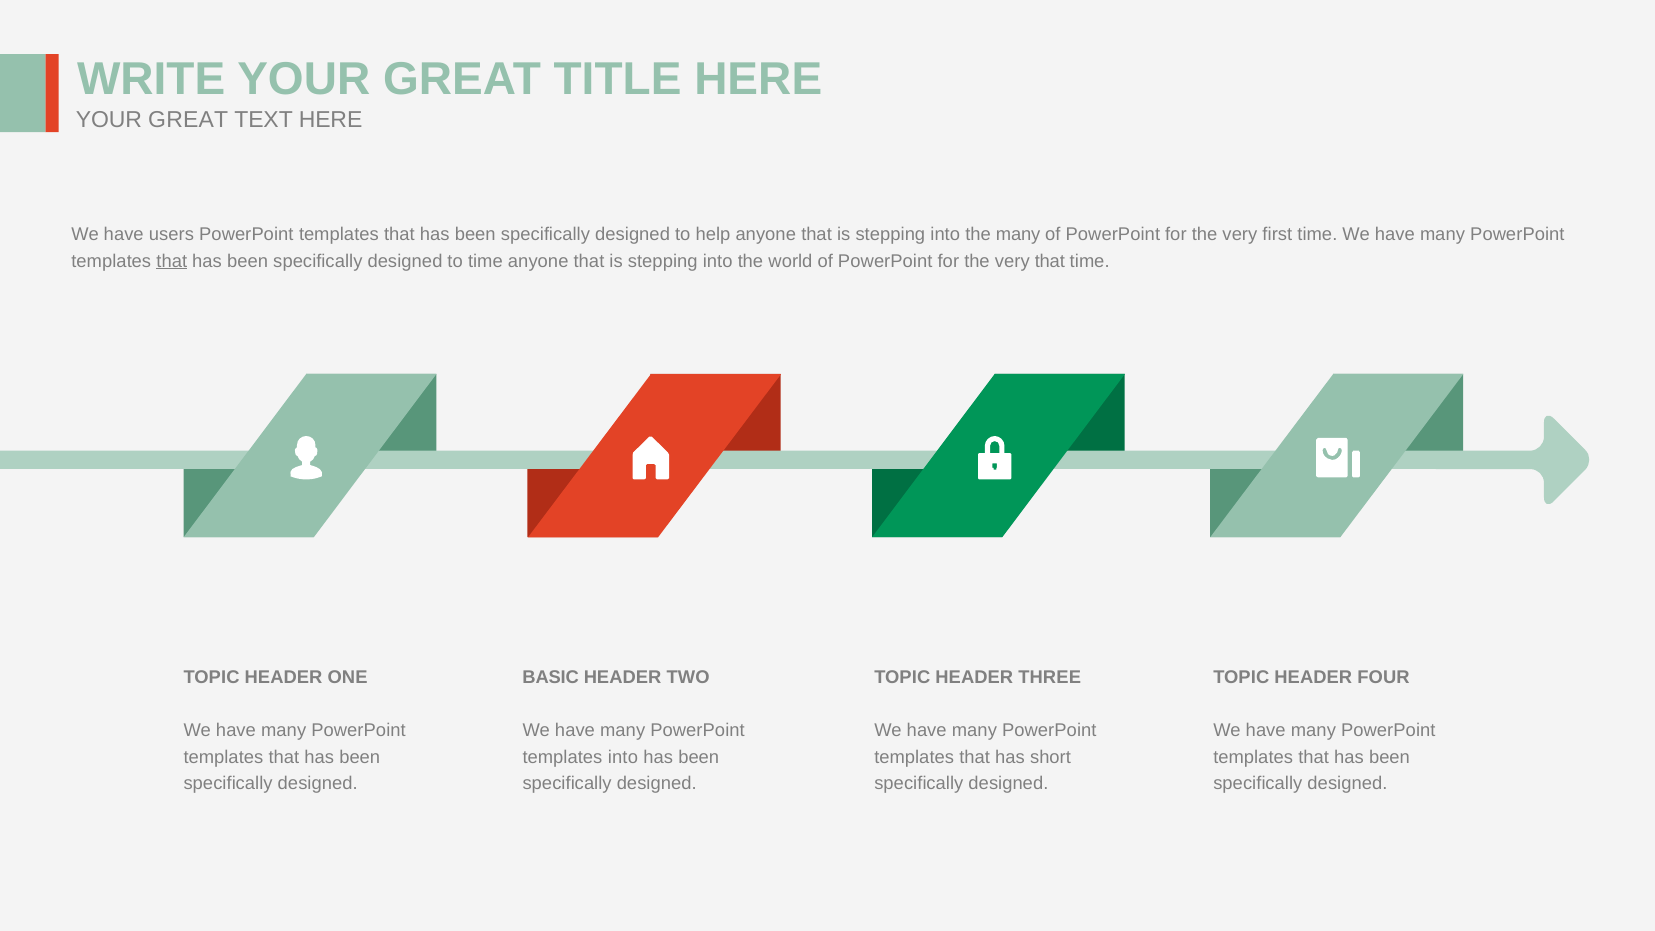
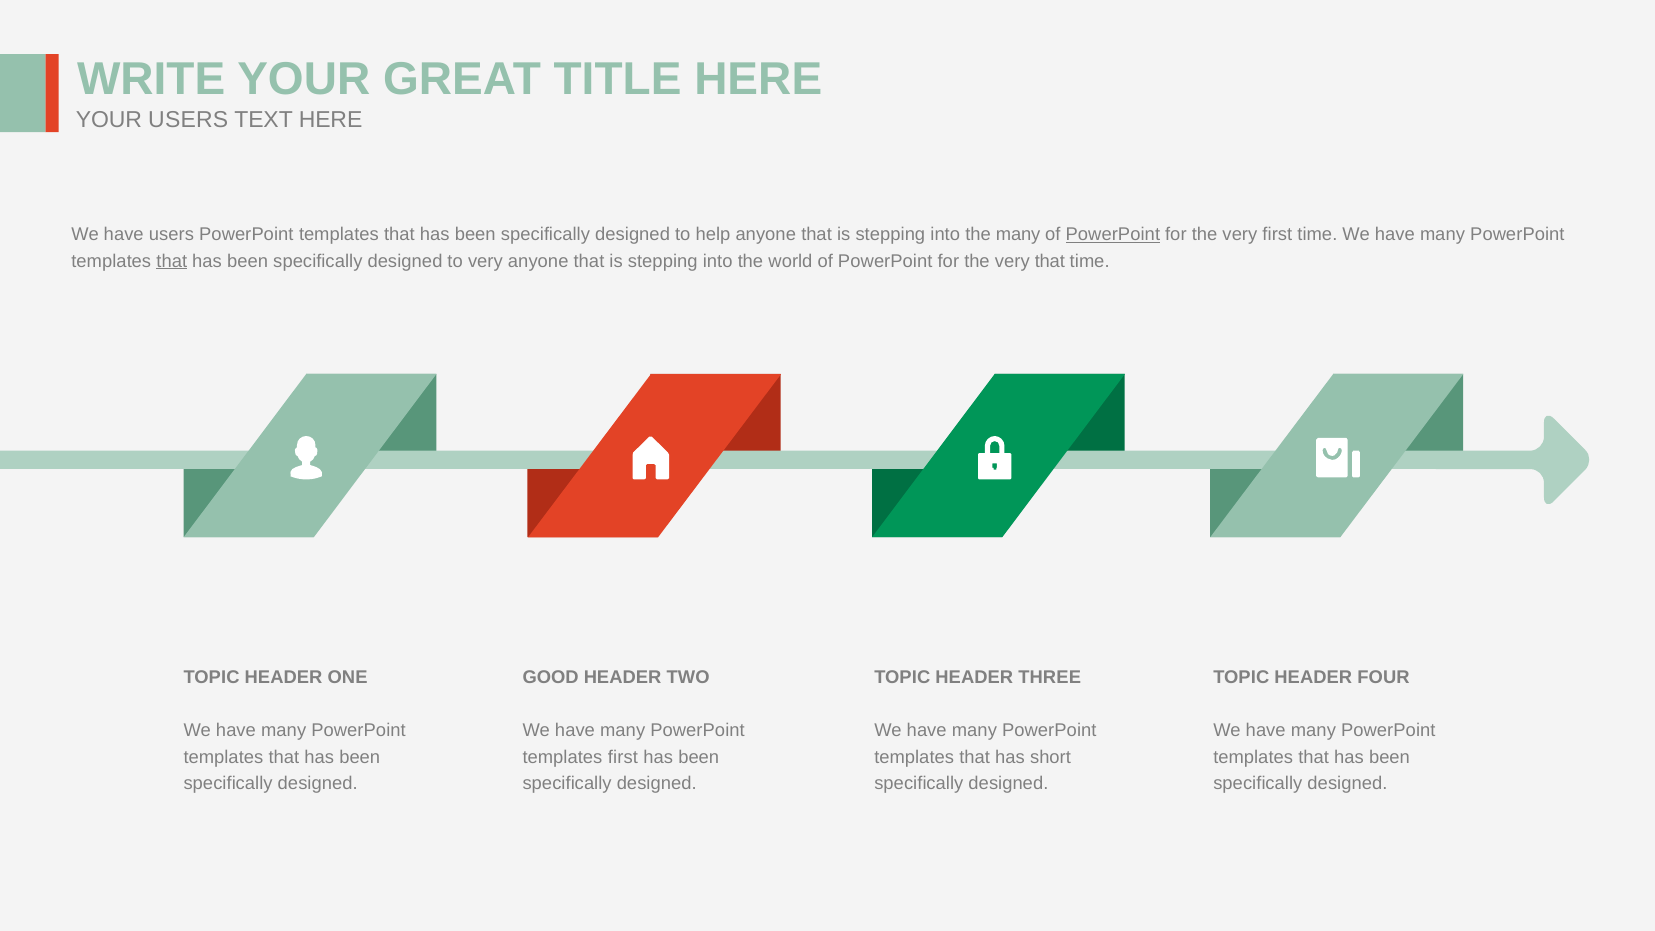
GREAT at (188, 119): GREAT -> USERS
PowerPoint at (1113, 234) underline: none -> present
to time: time -> very
BASIC: BASIC -> GOOD
templates into: into -> first
